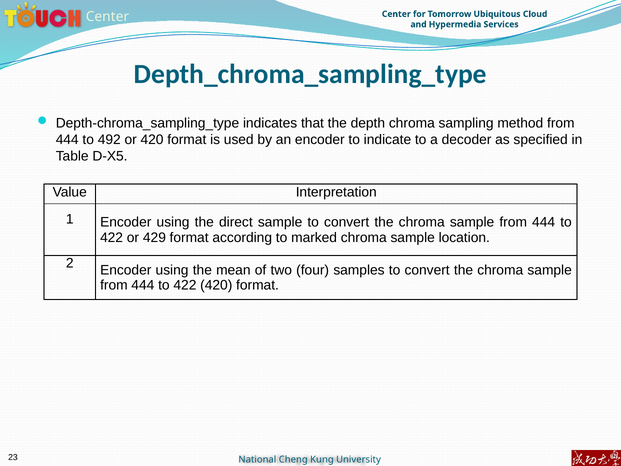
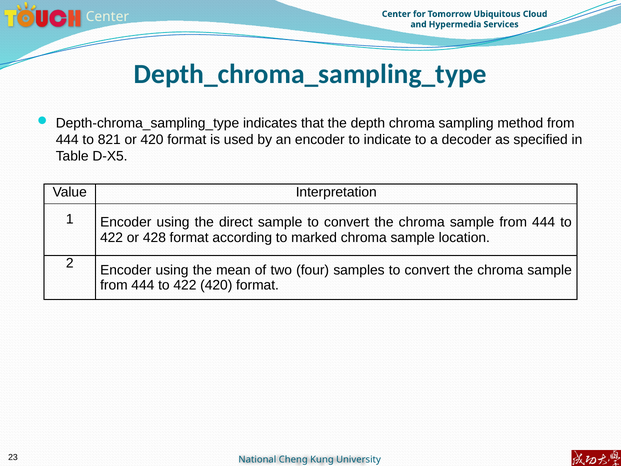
492: 492 -> 821
429: 429 -> 428
